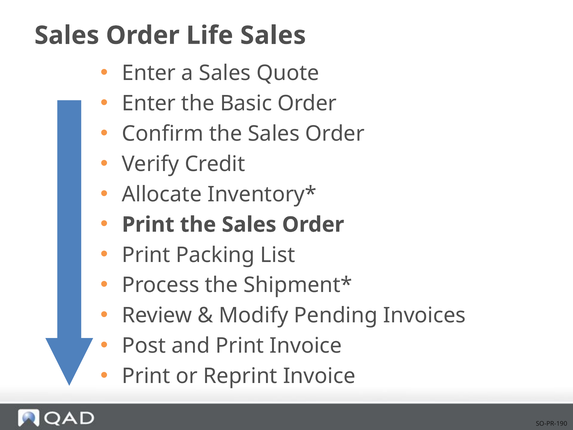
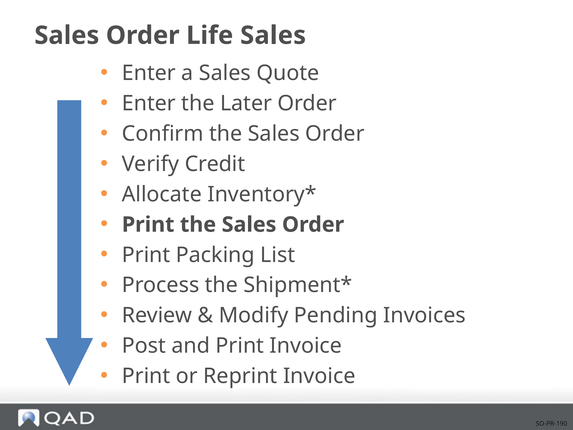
Basic: Basic -> Later
